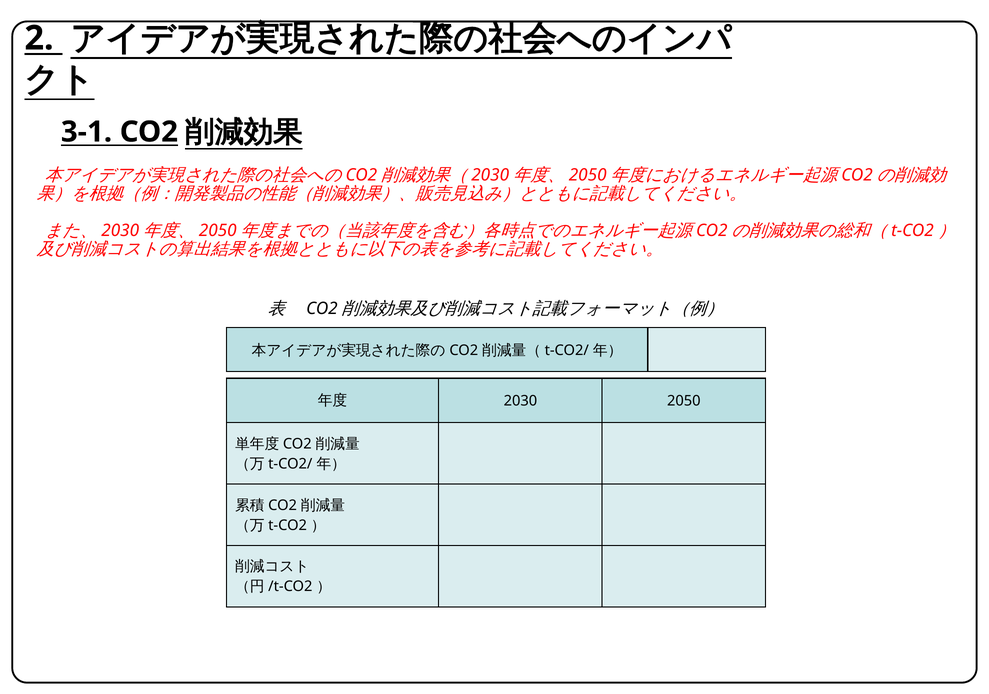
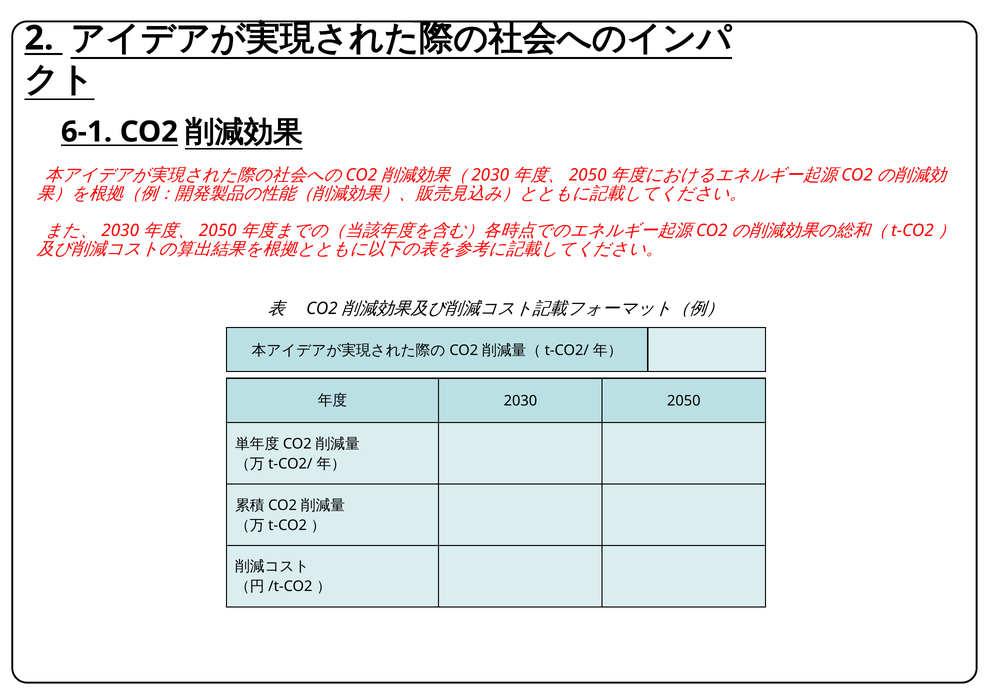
3-1: 3-1 -> 6-1
